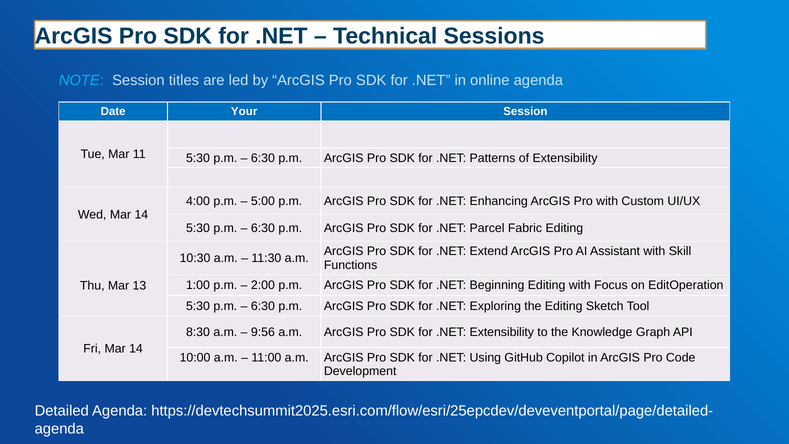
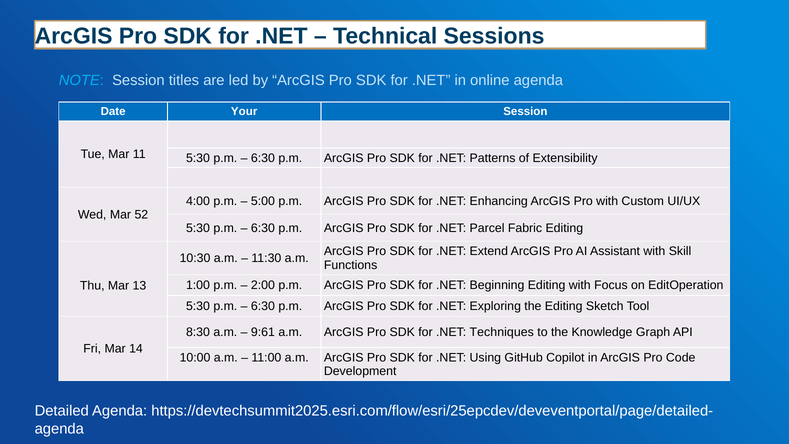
Wed Mar 14: 14 -> 52
9:56: 9:56 -> 9:61
.NET Extensibility: Extensibility -> Techniques
